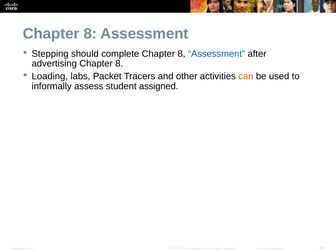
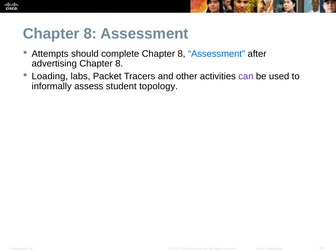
Stepping: Stepping -> Attempts
can colour: orange -> purple
assigned: assigned -> topology
